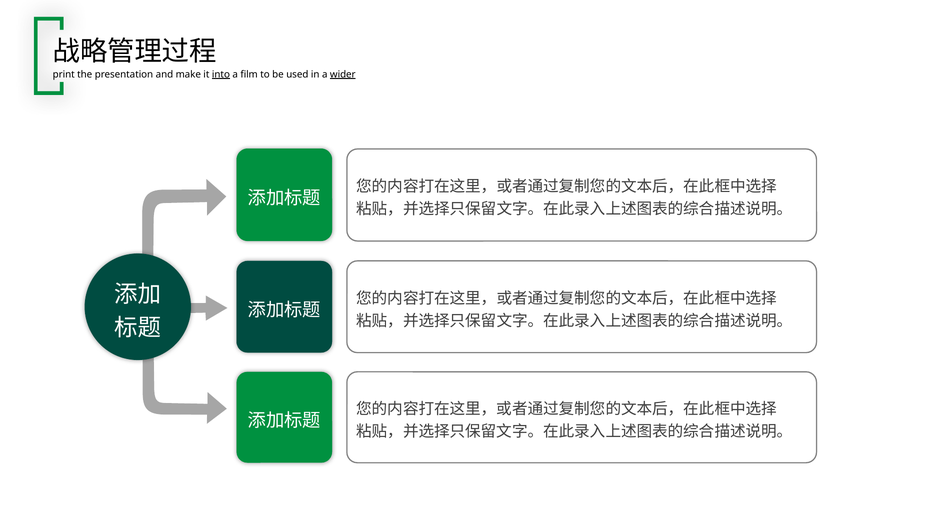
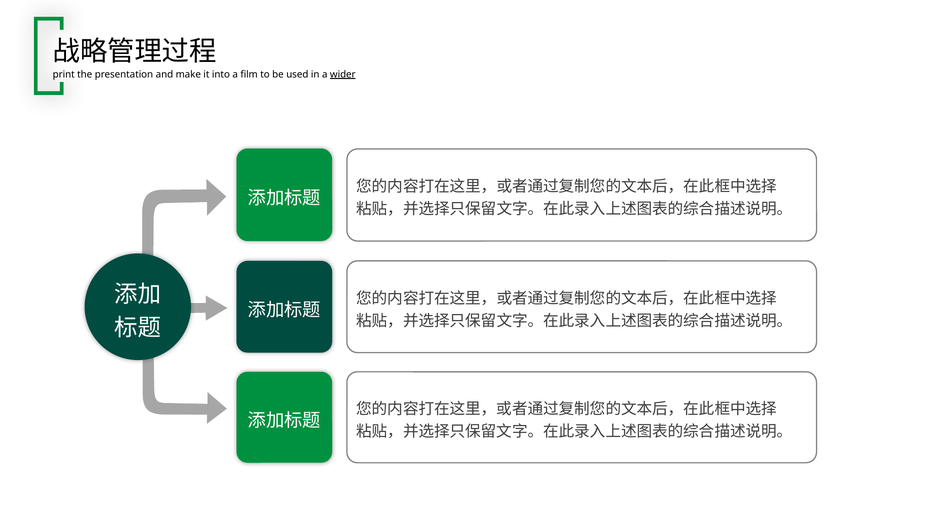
into underline: present -> none
